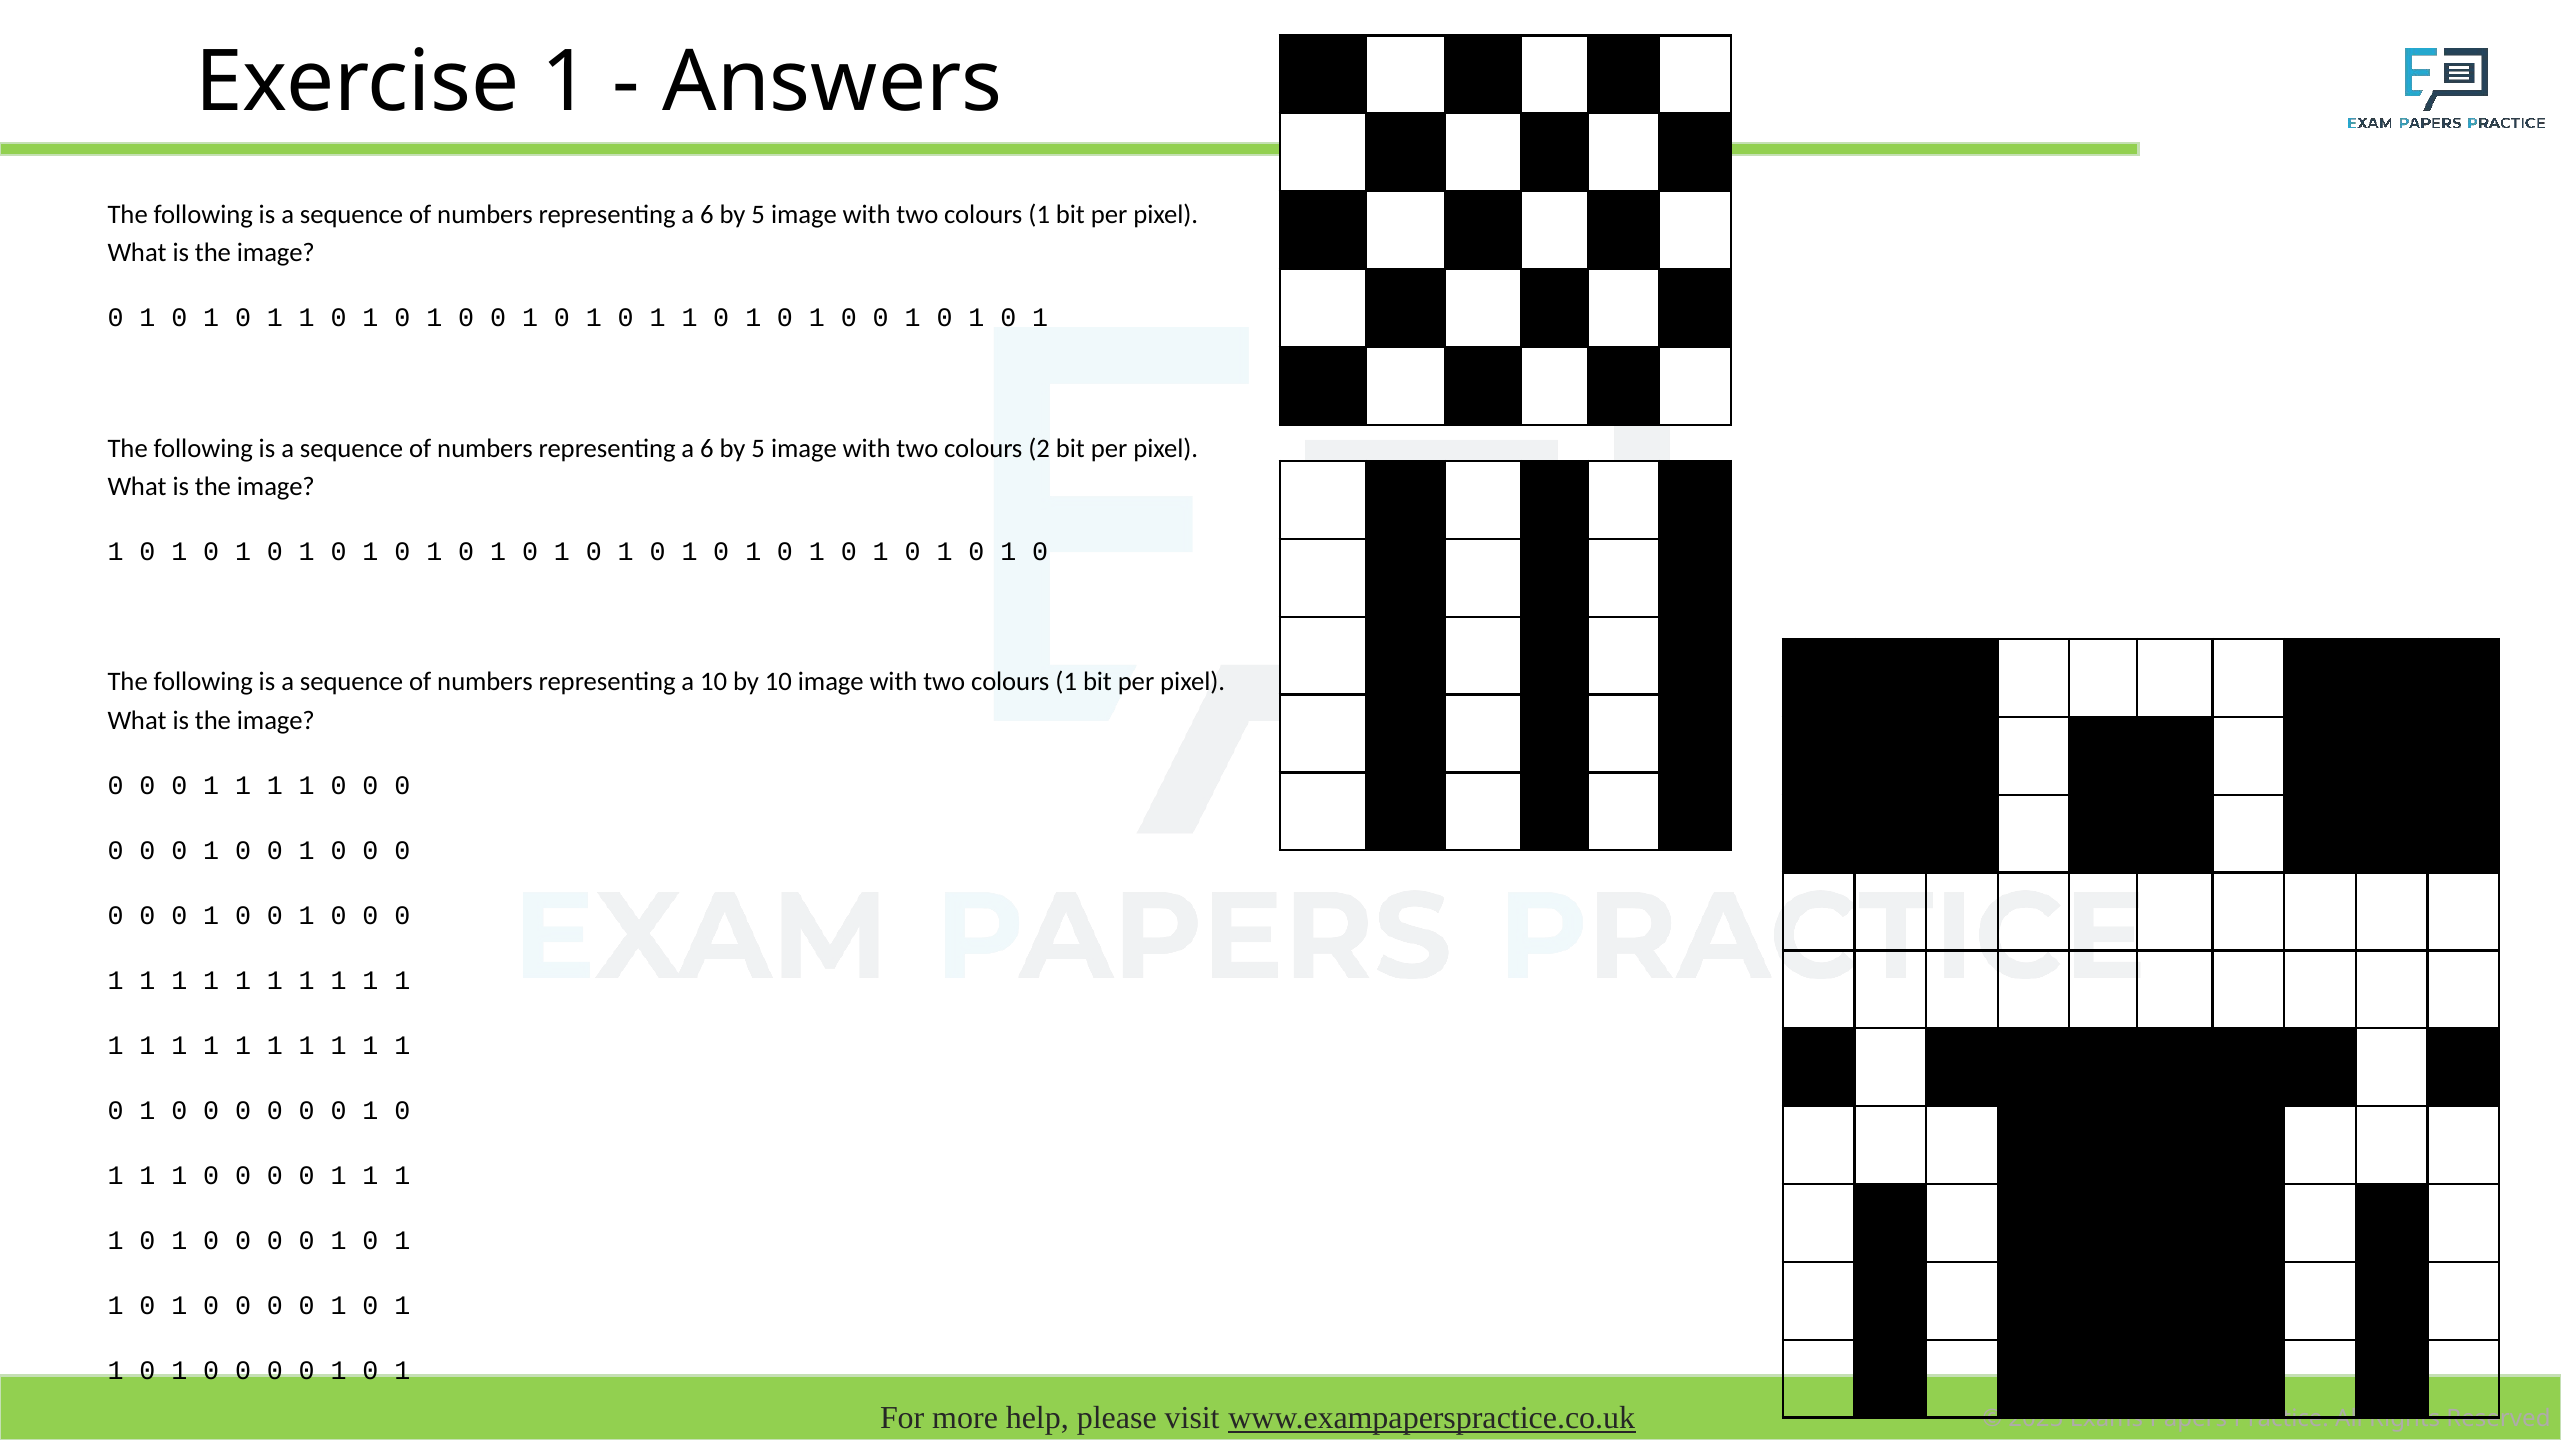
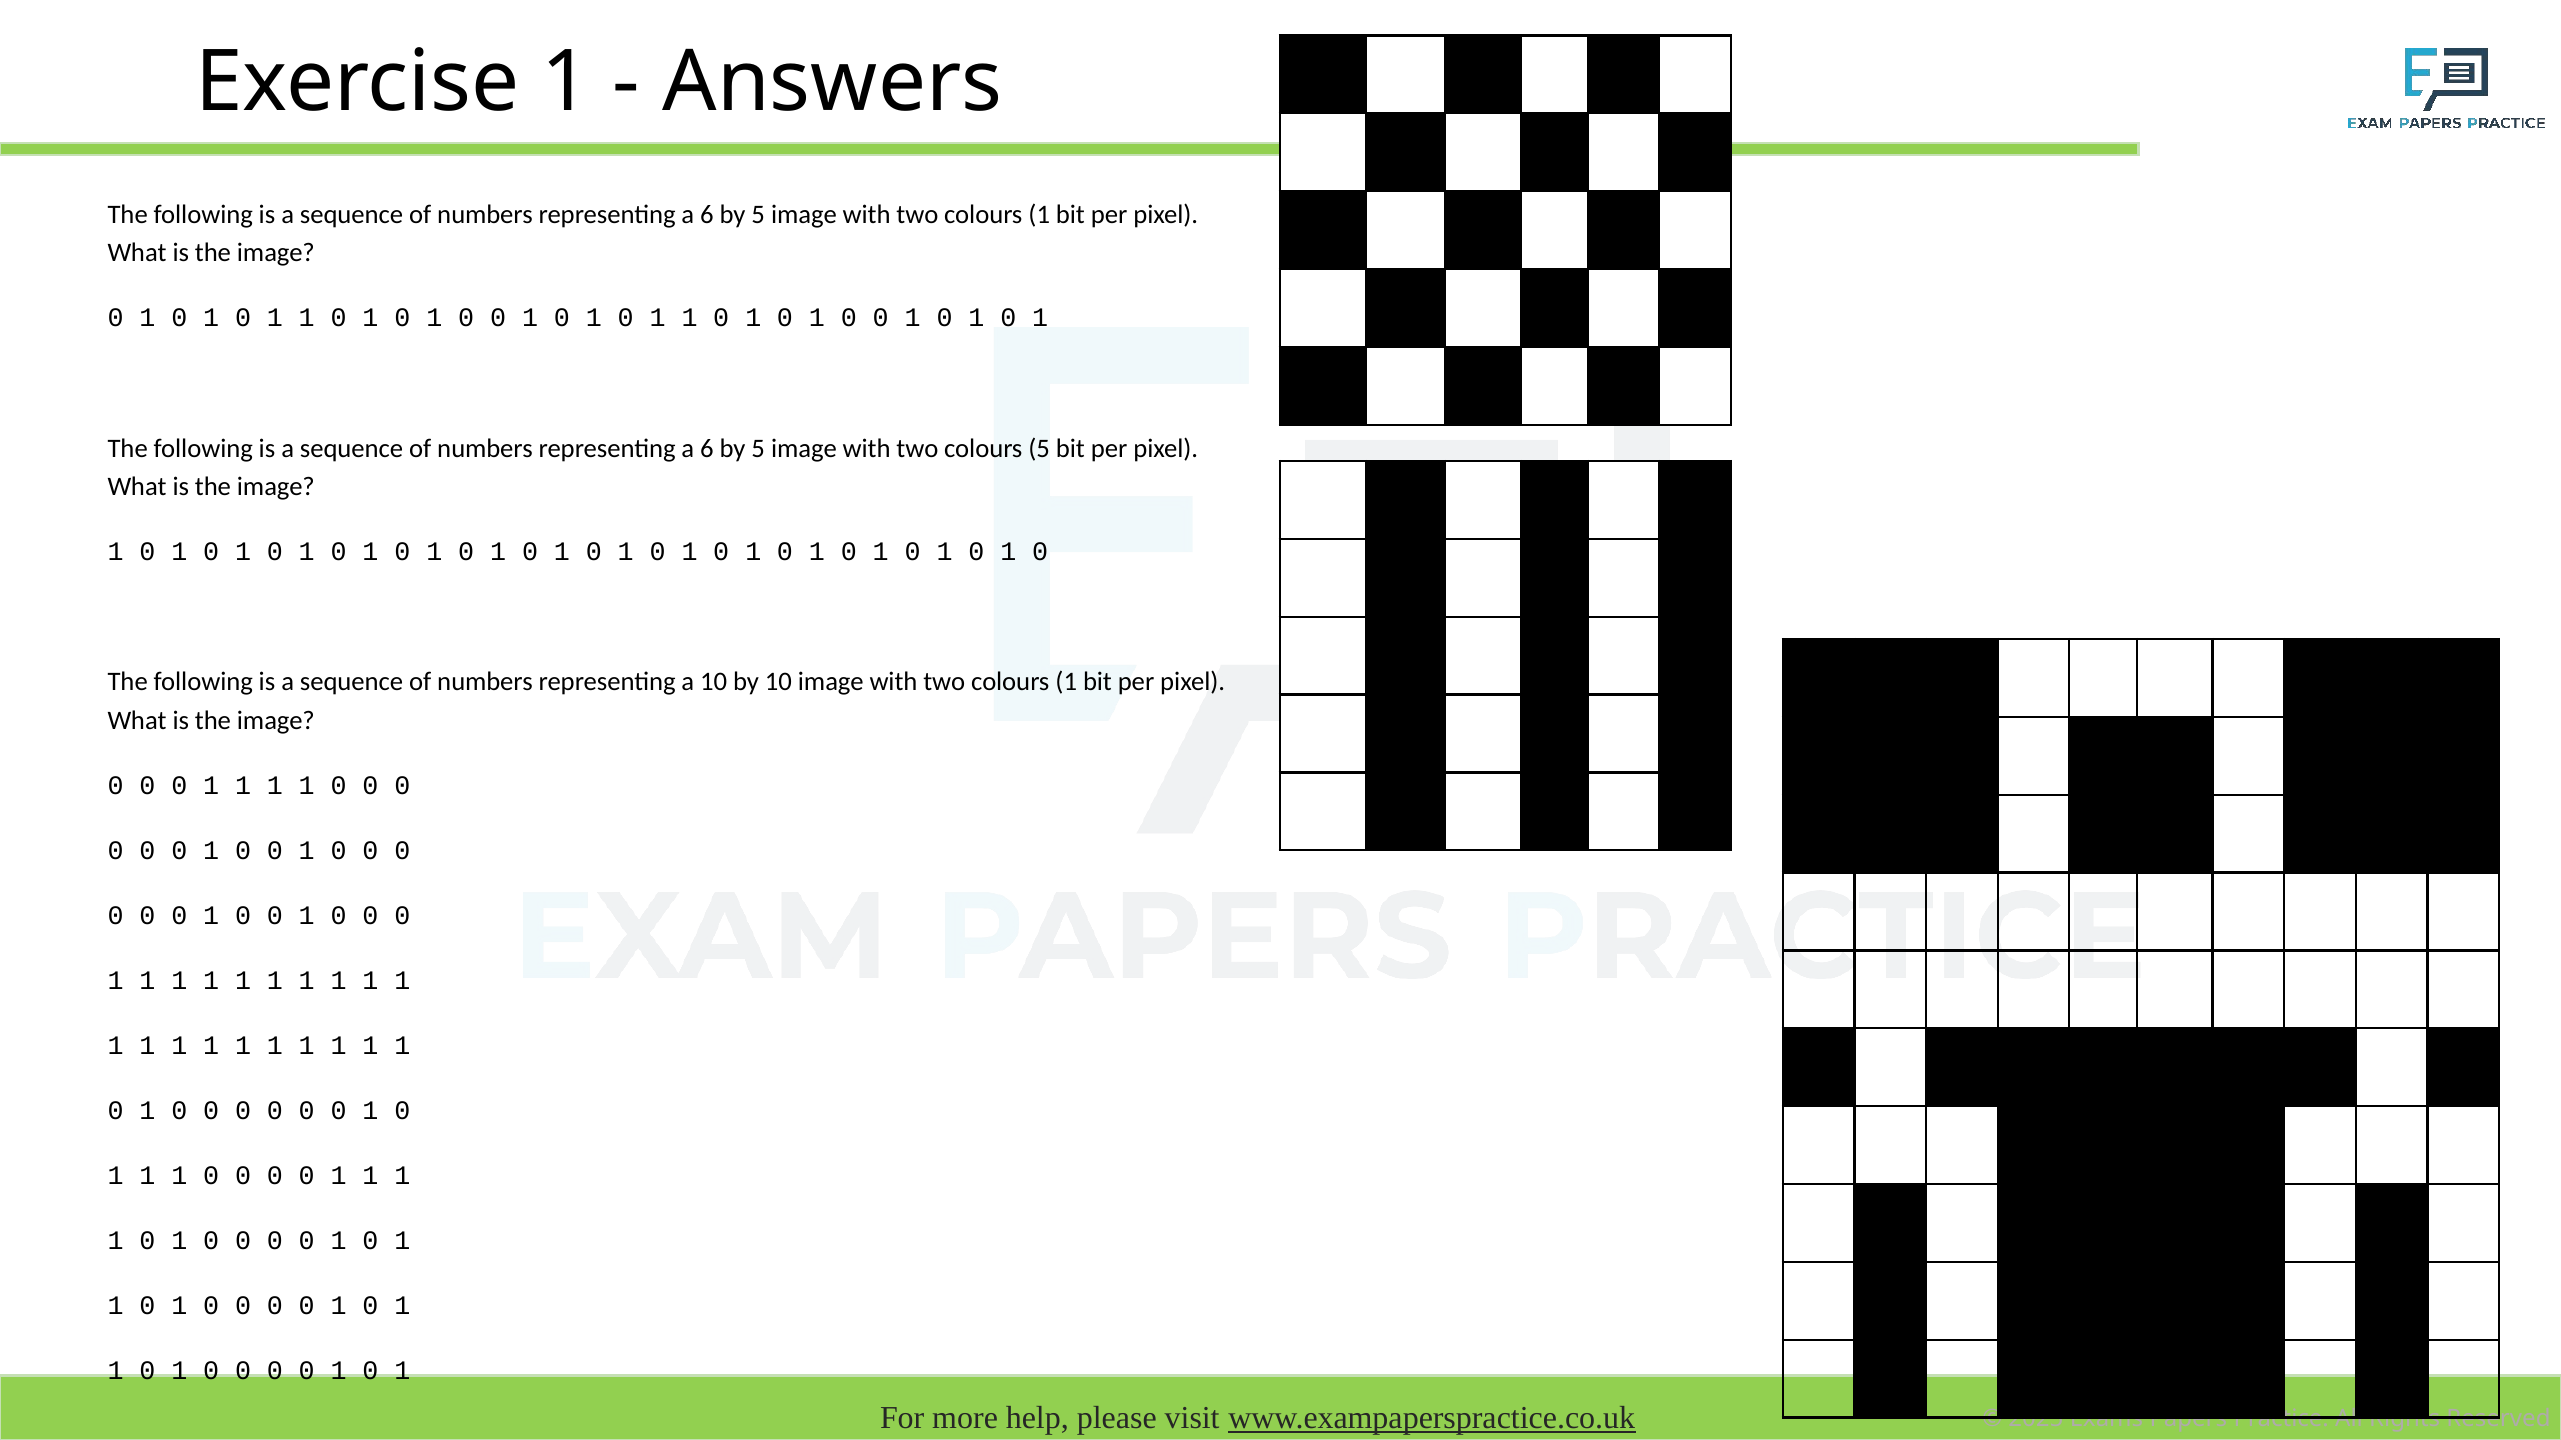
colours 2: 2 -> 5
